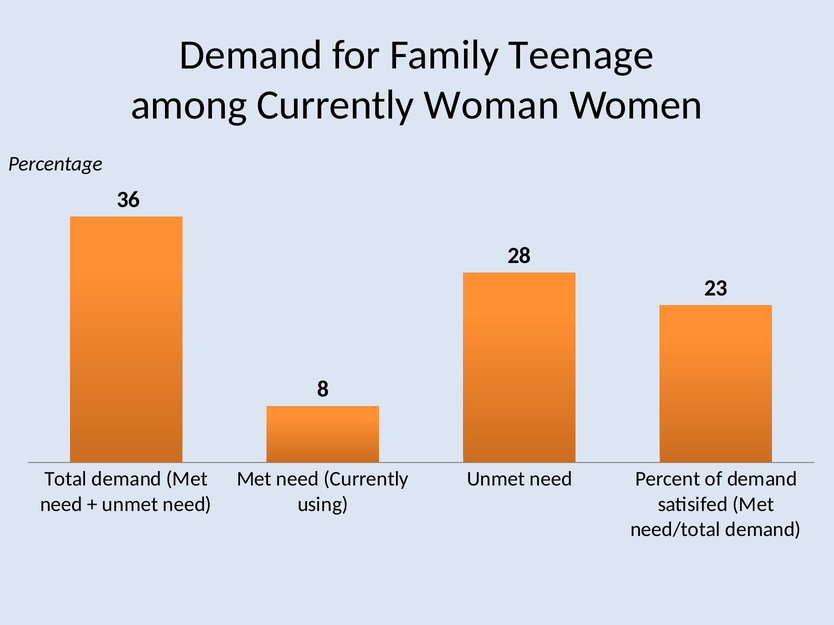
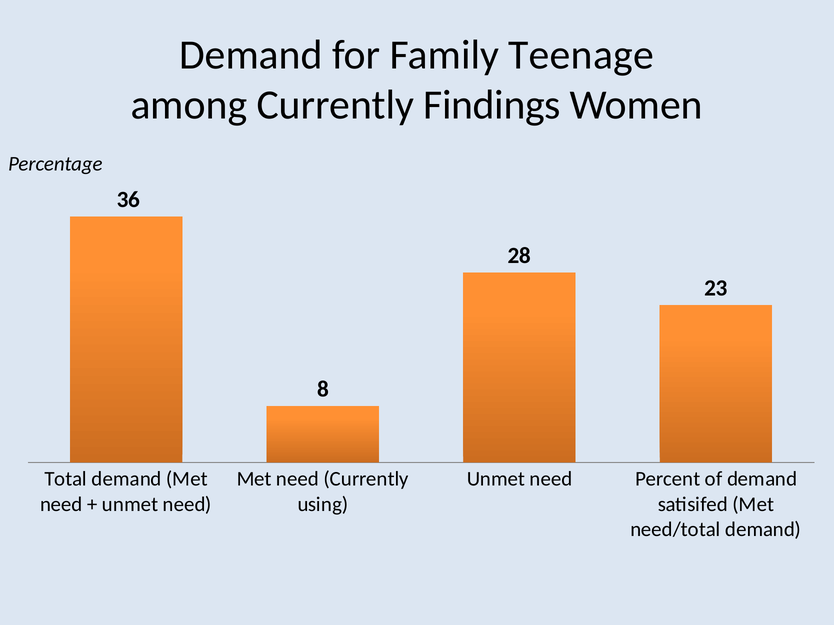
Woman: Woman -> Findings
